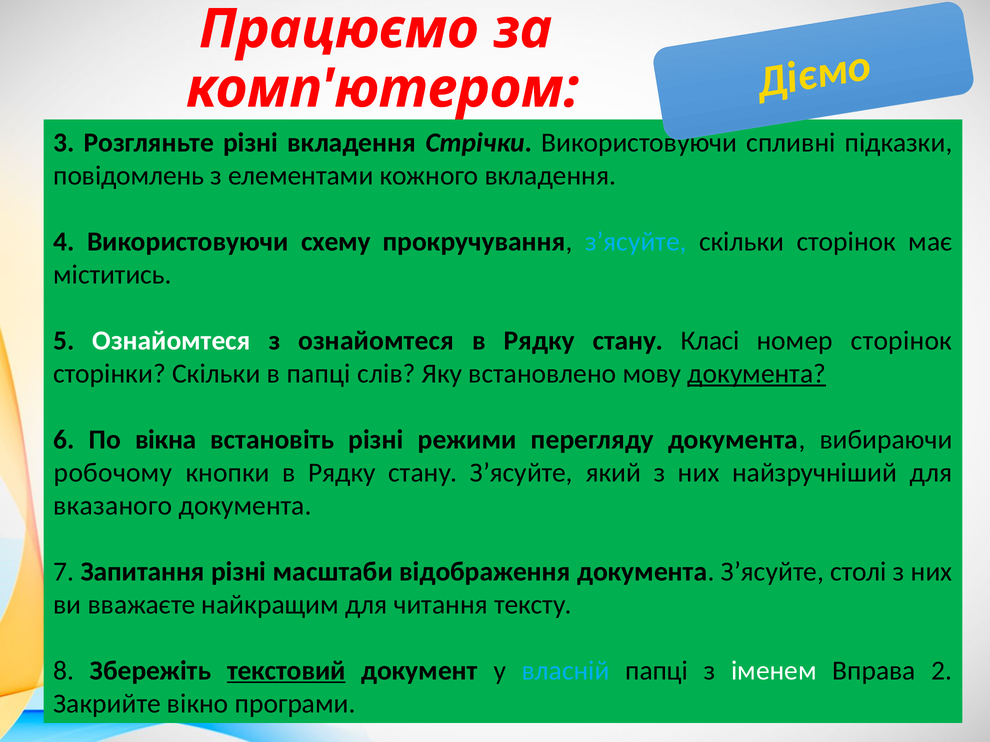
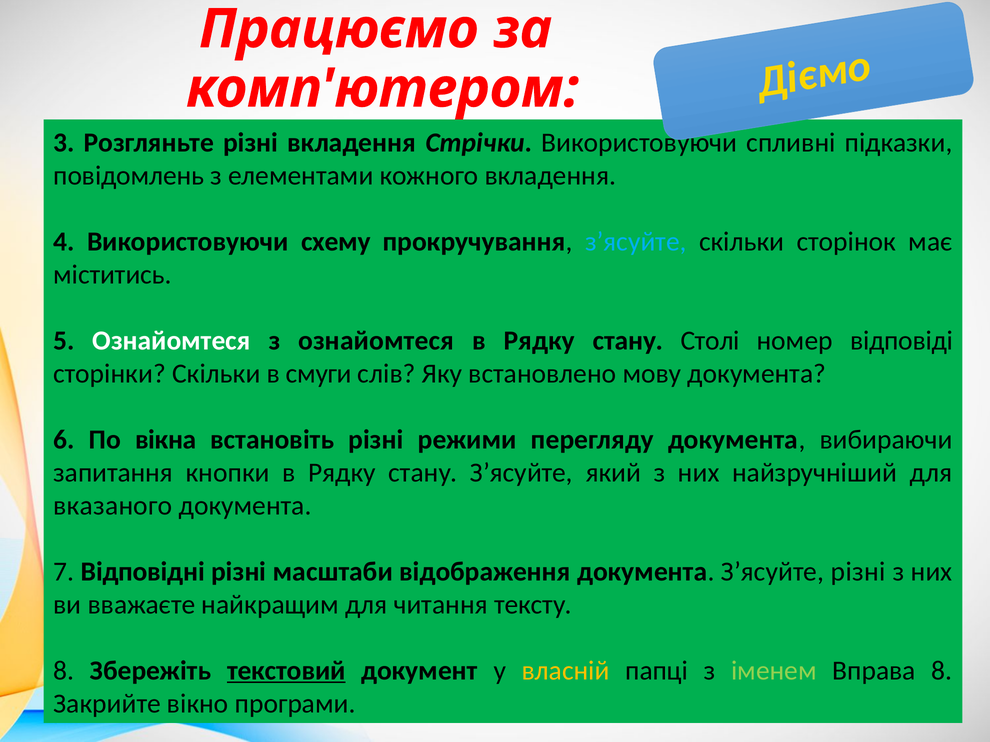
Класі: Класі -> Столі
номер сторінок: сторінок -> відповіді
в папці: папці -> смуги
документа at (757, 374) underline: present -> none
робочому: робочому -> запитання
Запитання: Запитання -> Відповідні
З’ясуйте столі: столі -> різні
власній colour: light blue -> yellow
іменем colour: white -> light green
Вправа 2: 2 -> 8
